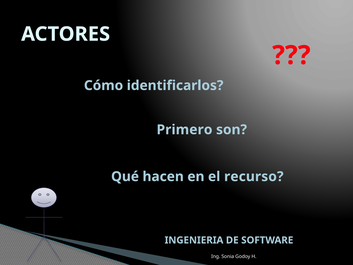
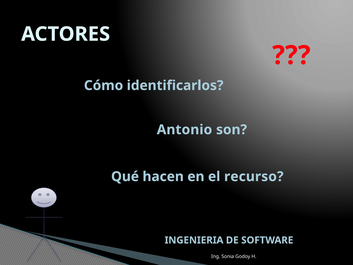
Primero: Primero -> Antonio
